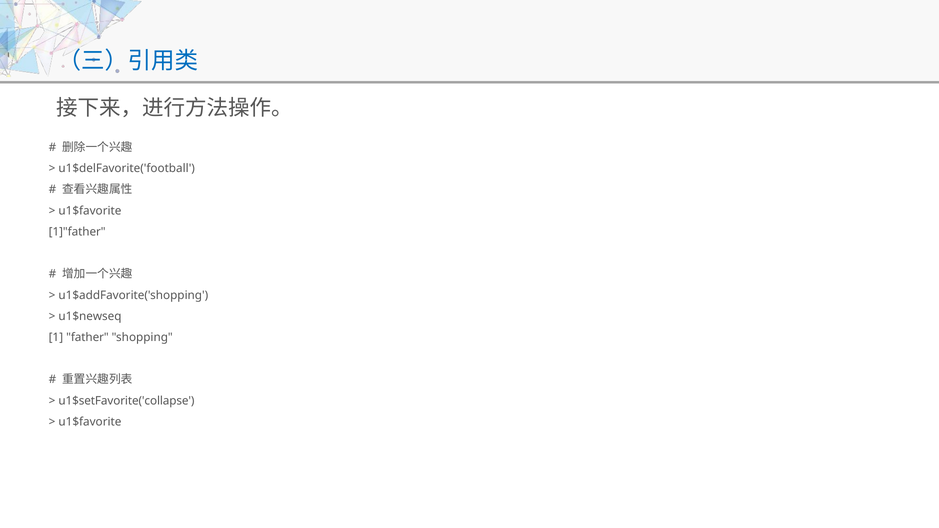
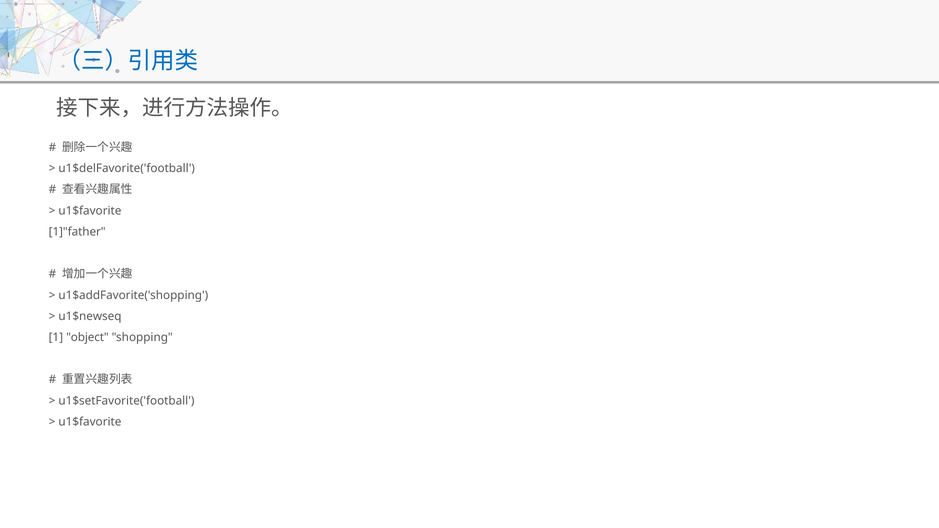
father: father -> object
u1$setFavorite('collapse: u1$setFavorite('collapse -> u1$setFavorite('football
